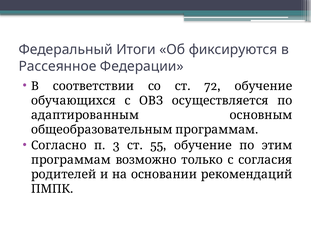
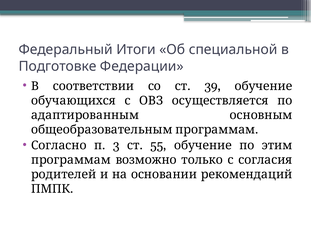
фиксируются: фиксируются -> специальной
Рассеянное: Рассеянное -> Подготовке
72: 72 -> 39
